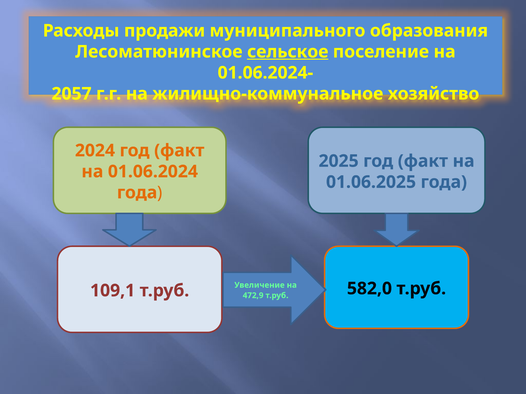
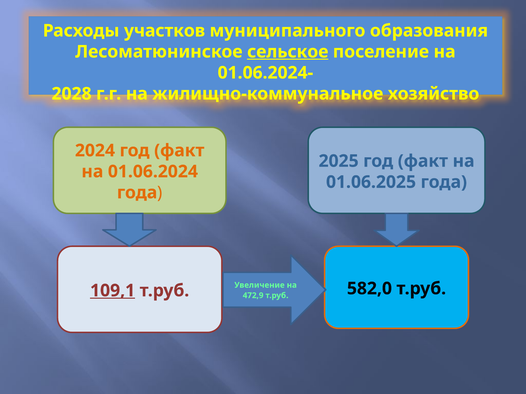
продажи: продажи -> участков
2057: 2057 -> 2028
109,1 underline: none -> present
